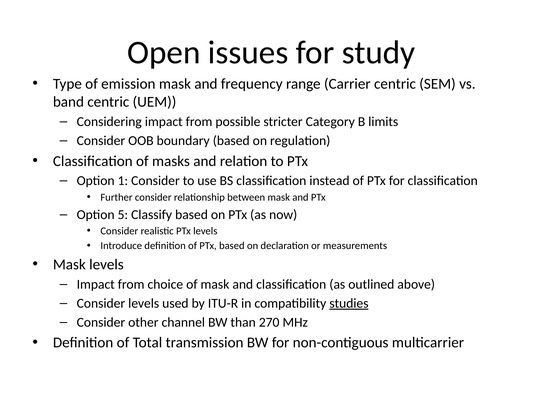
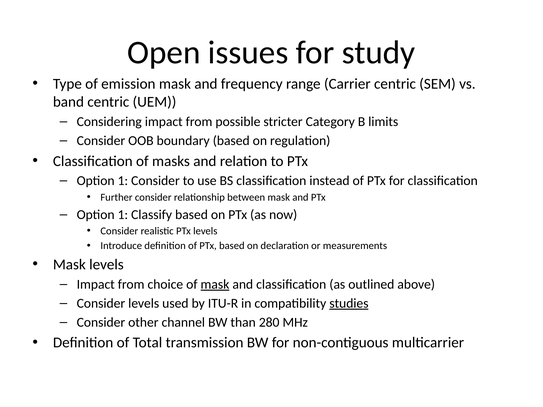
5 at (123, 215): 5 -> 1
mask at (215, 284) underline: none -> present
270: 270 -> 280
